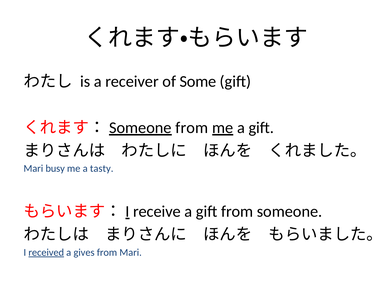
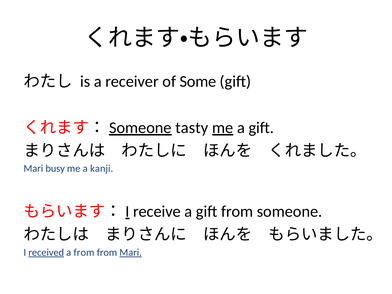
from at (192, 128): from -> tasty
tasty: tasty -> kanji
a gives: gives -> from
Mari at (131, 252) underline: none -> present
